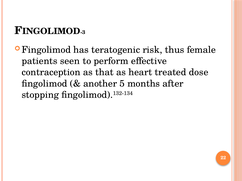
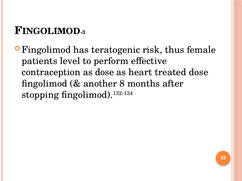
seen: seen -> level
as that: that -> dose
5: 5 -> 8
